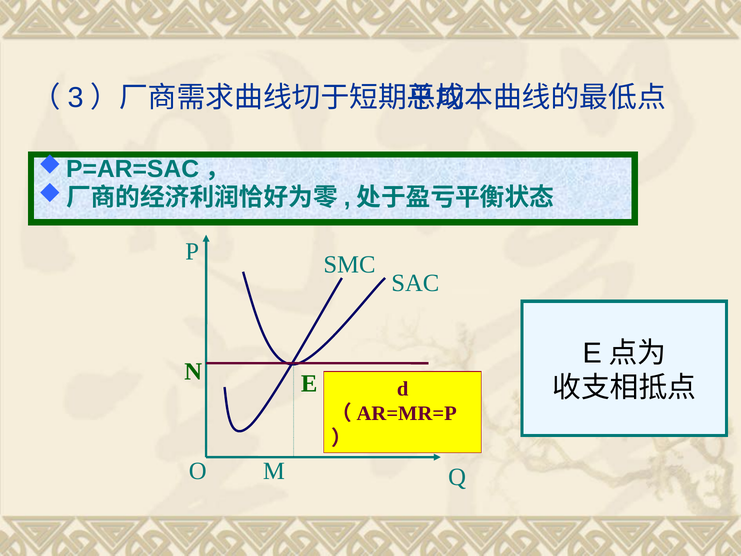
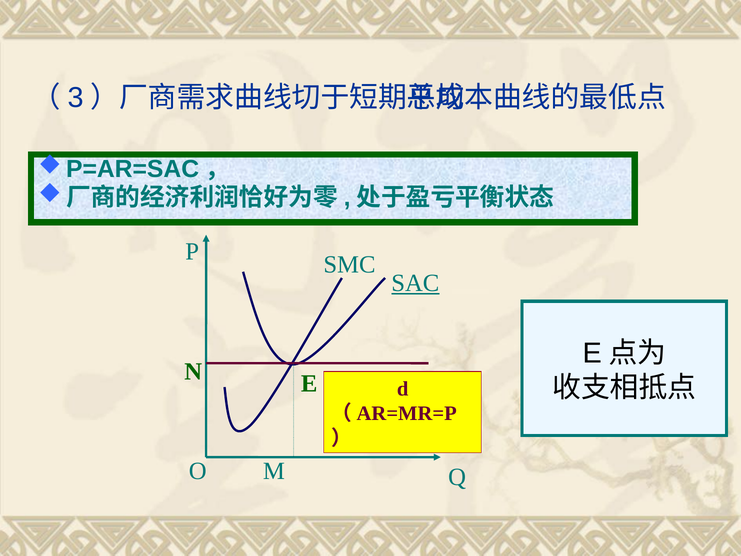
SAC underline: none -> present
